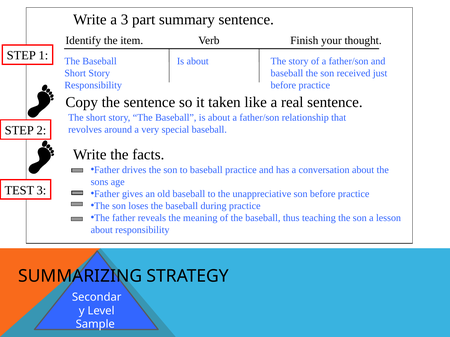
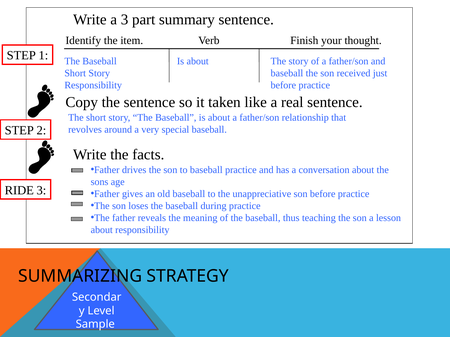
TEST: TEST -> RIDE
